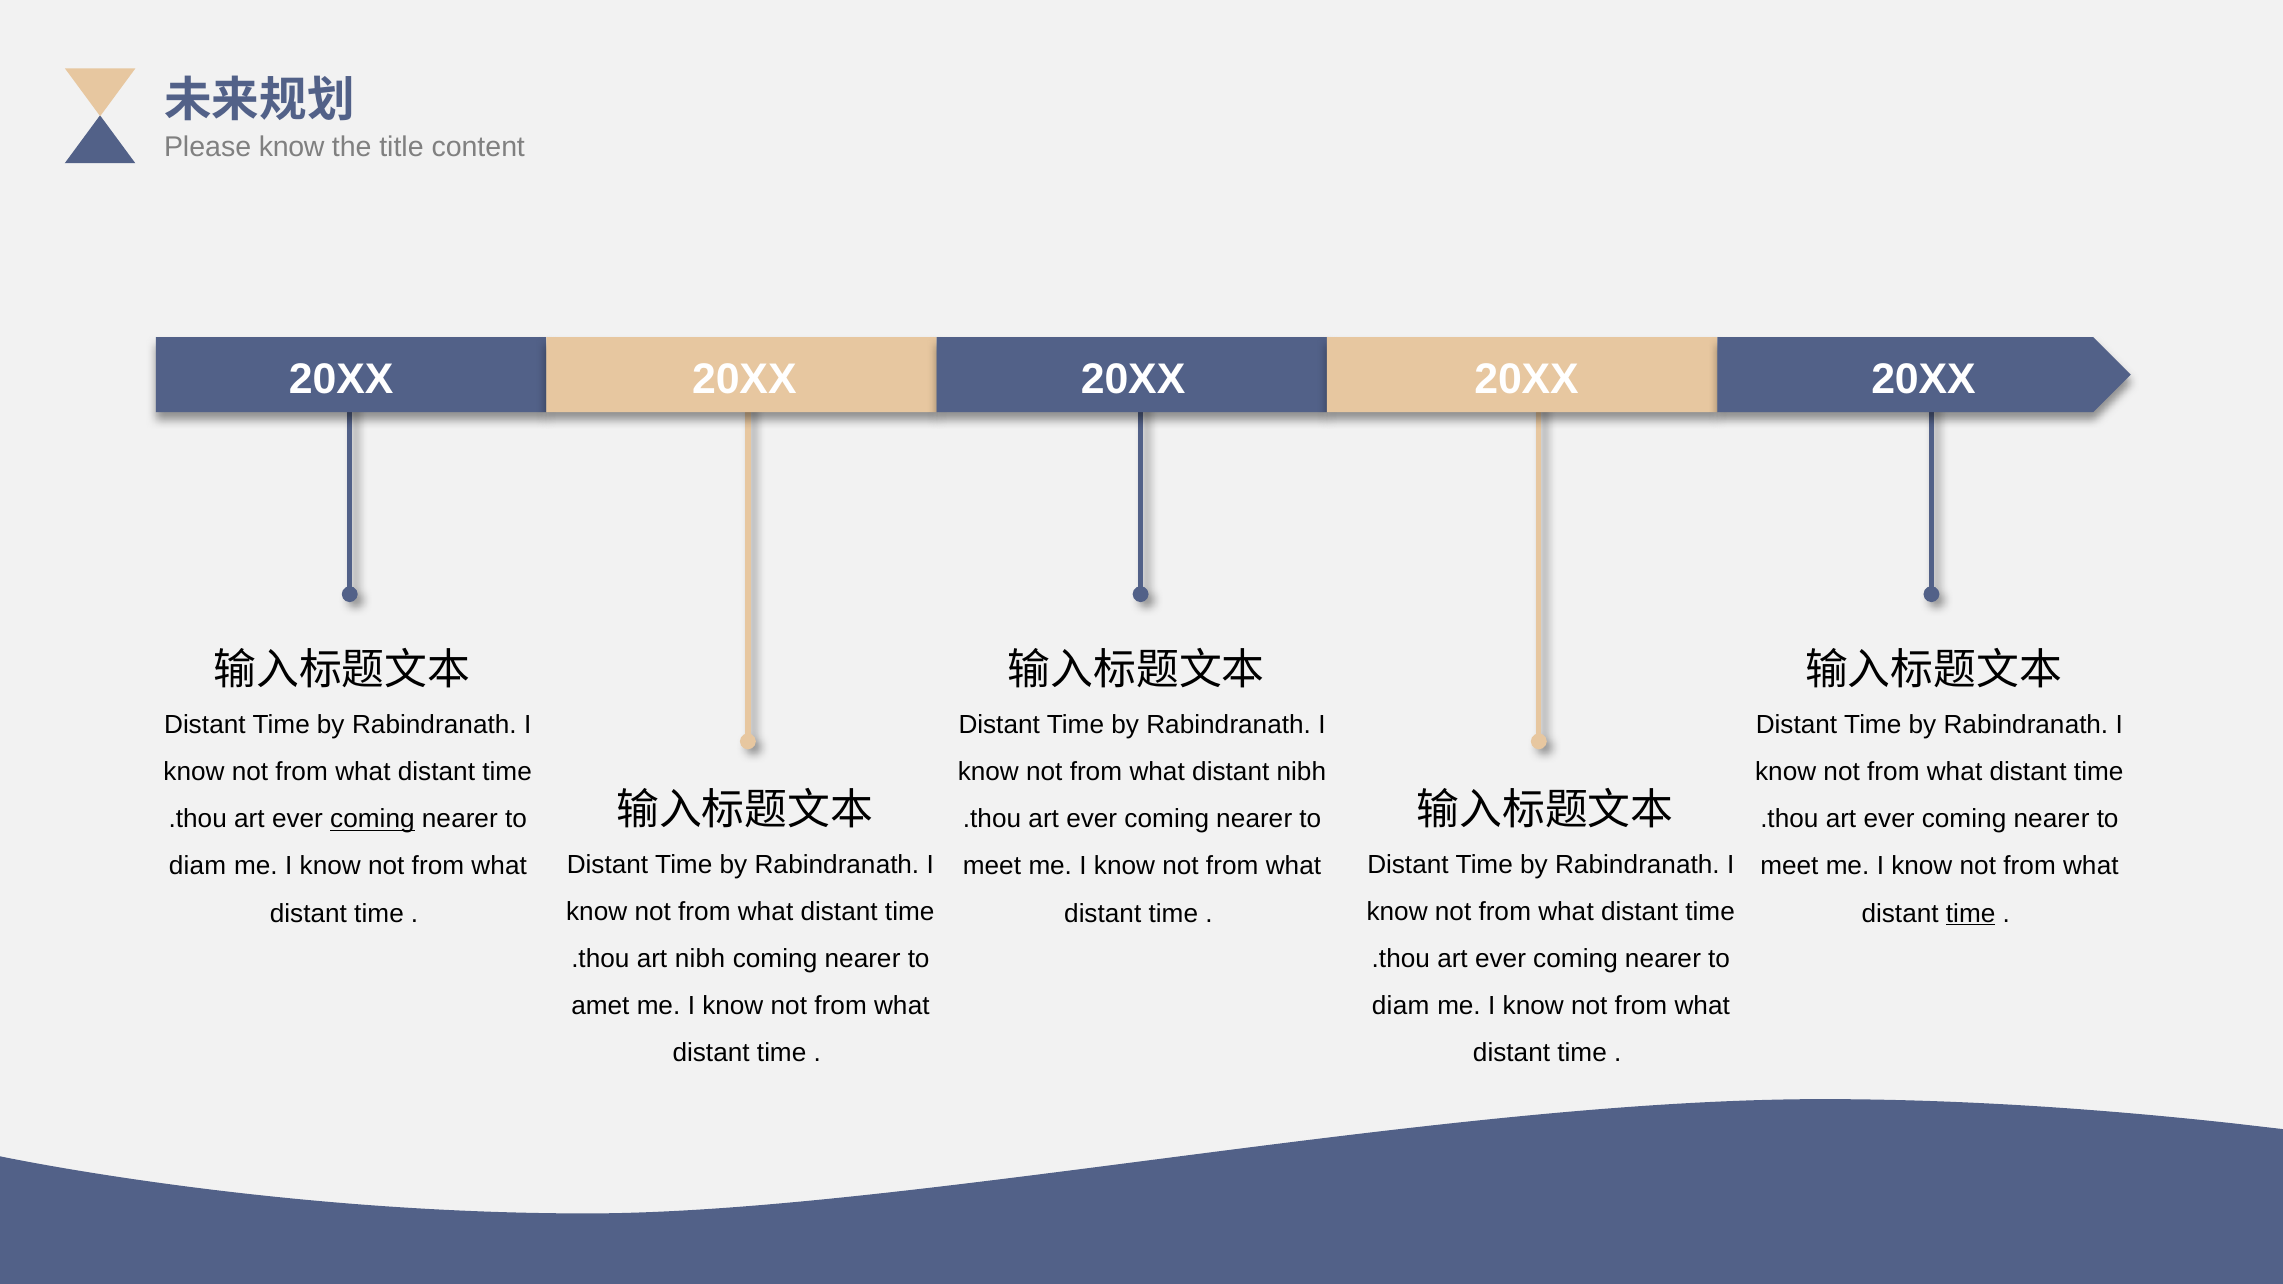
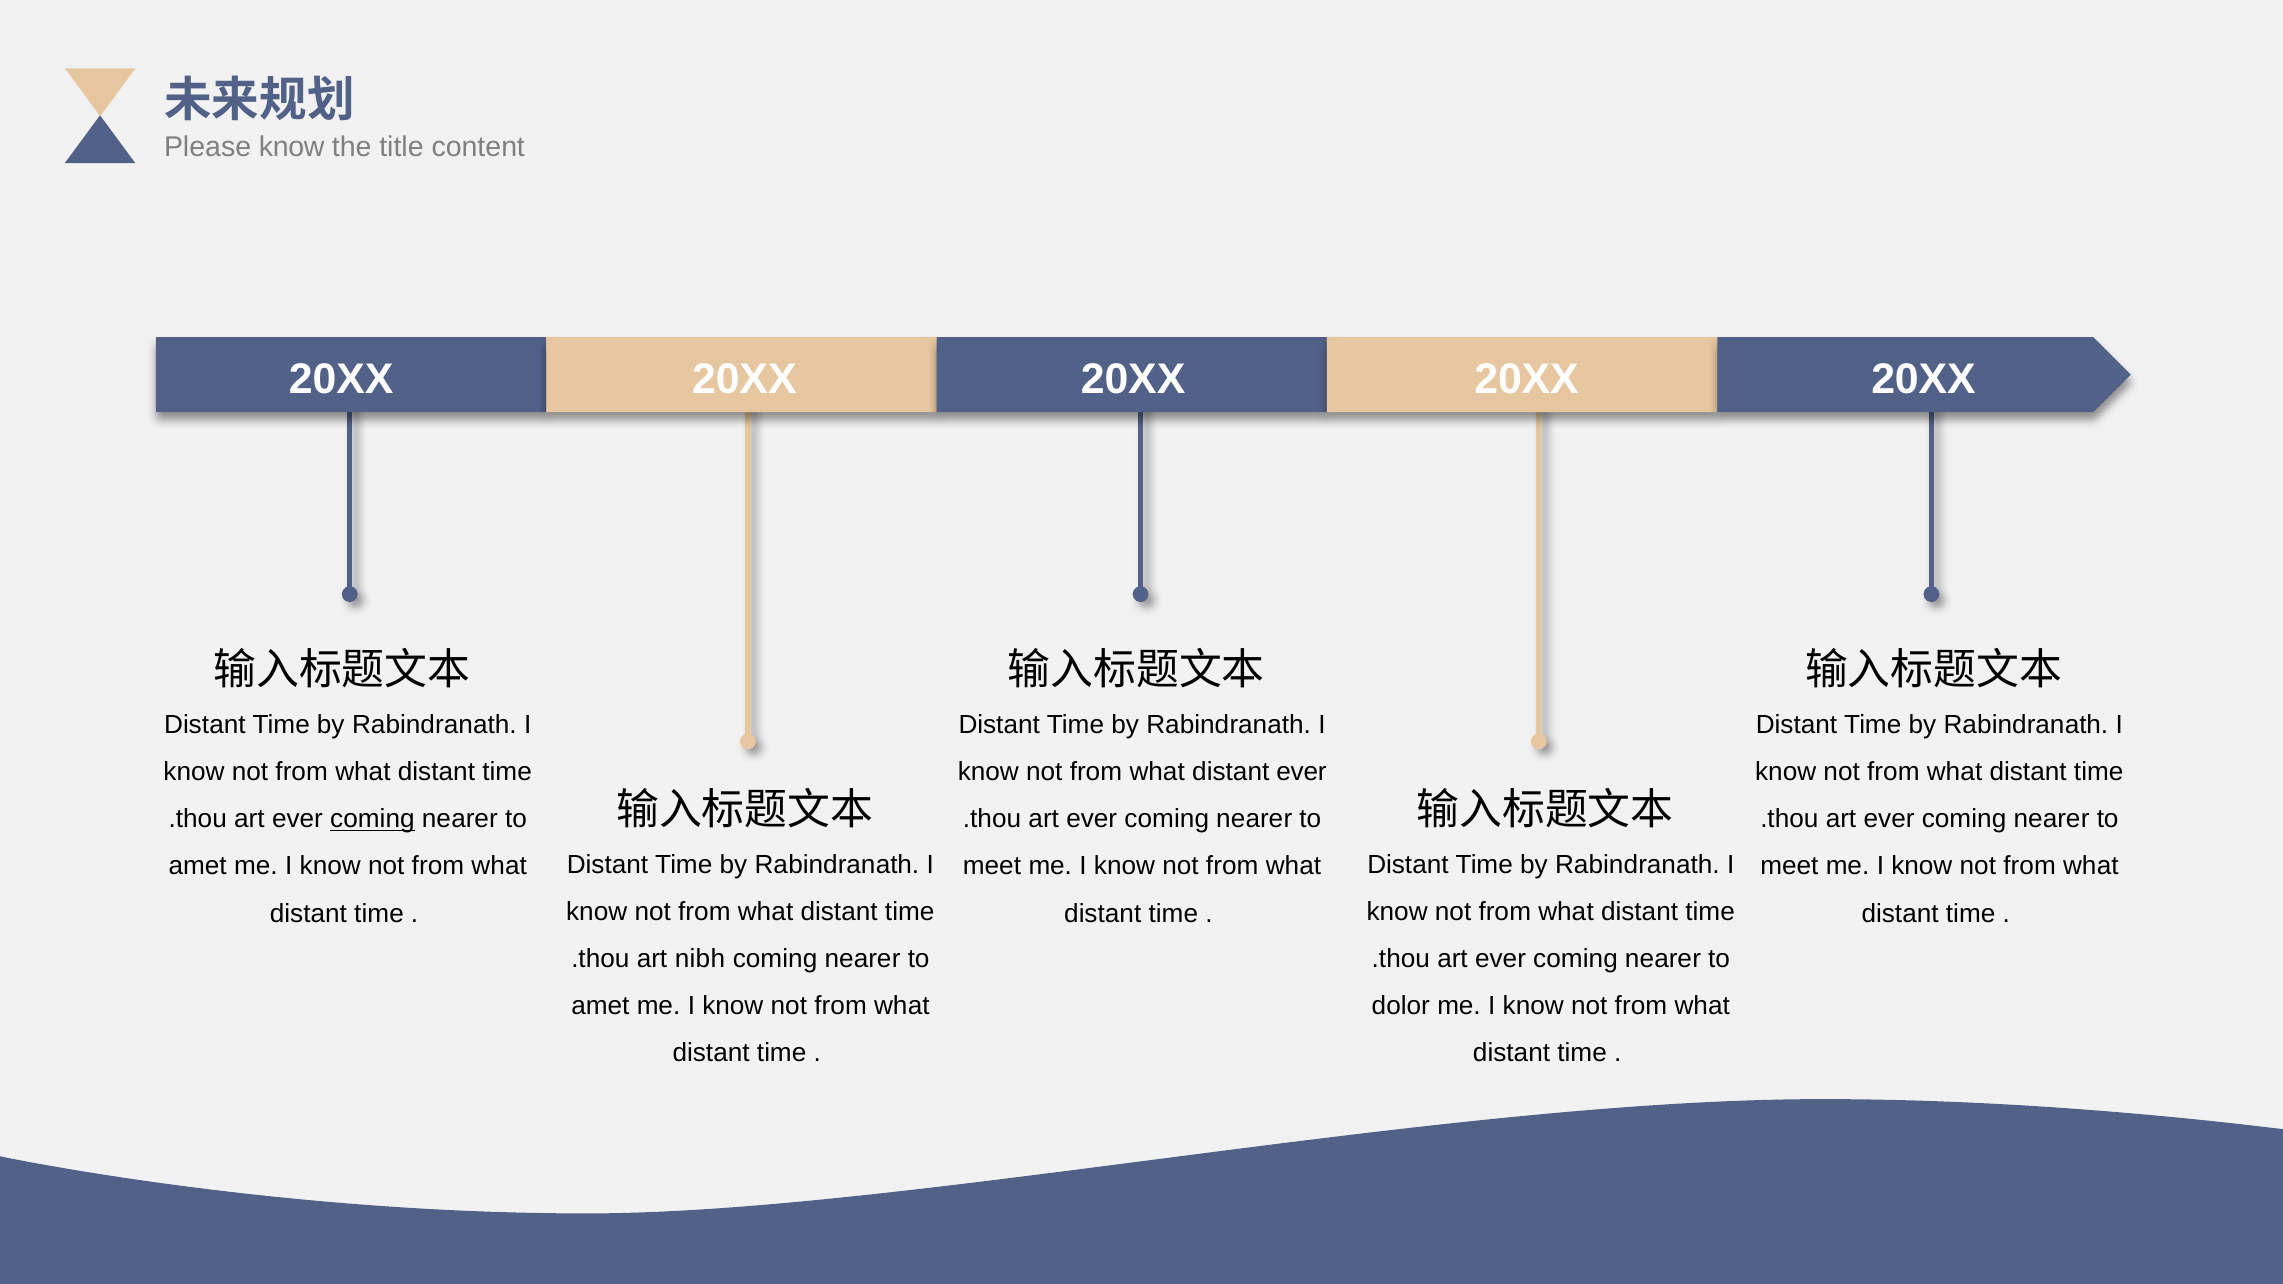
distant nibh: nibh -> ever
diam at (198, 866): diam -> amet
time at (1971, 914) underline: present -> none
diam at (1401, 1006): diam -> dolor
